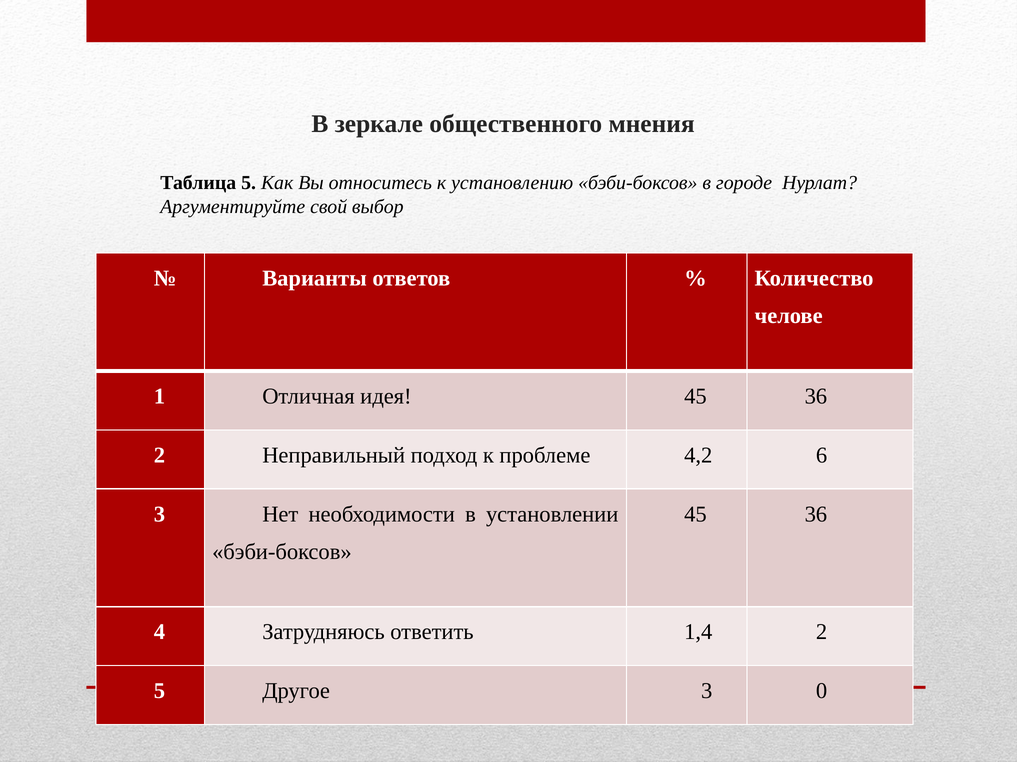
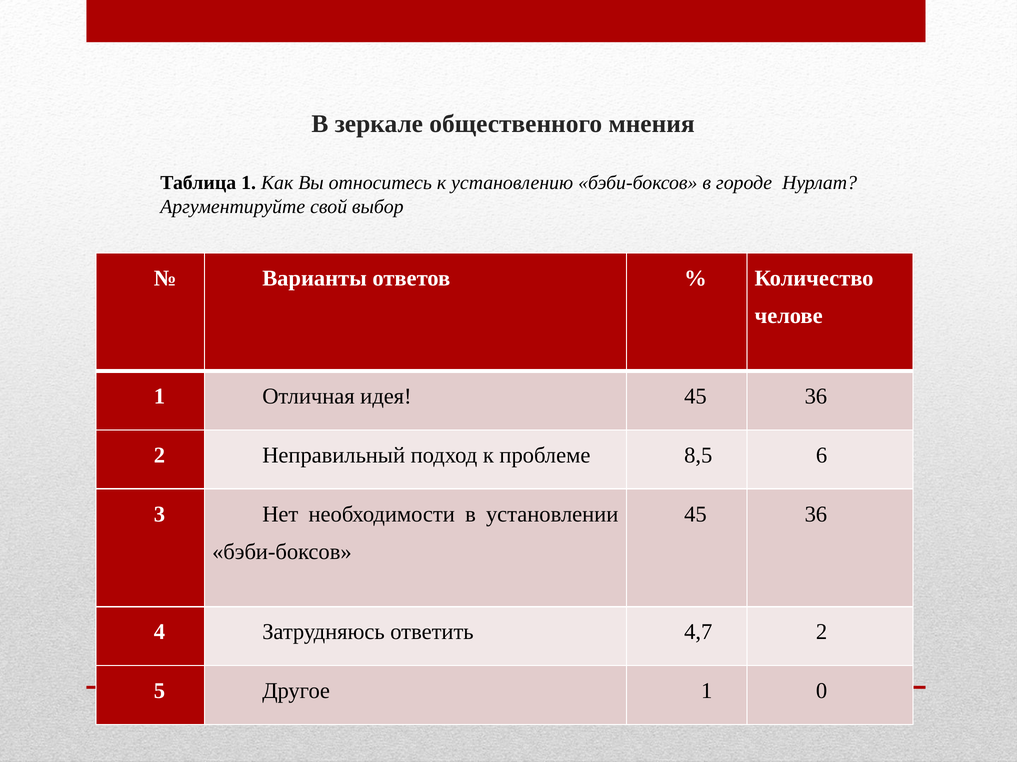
Таблица 5: 5 -> 1
4,2: 4,2 -> 8,5
1,4: 1,4 -> 4,7
Другое 3: 3 -> 1
